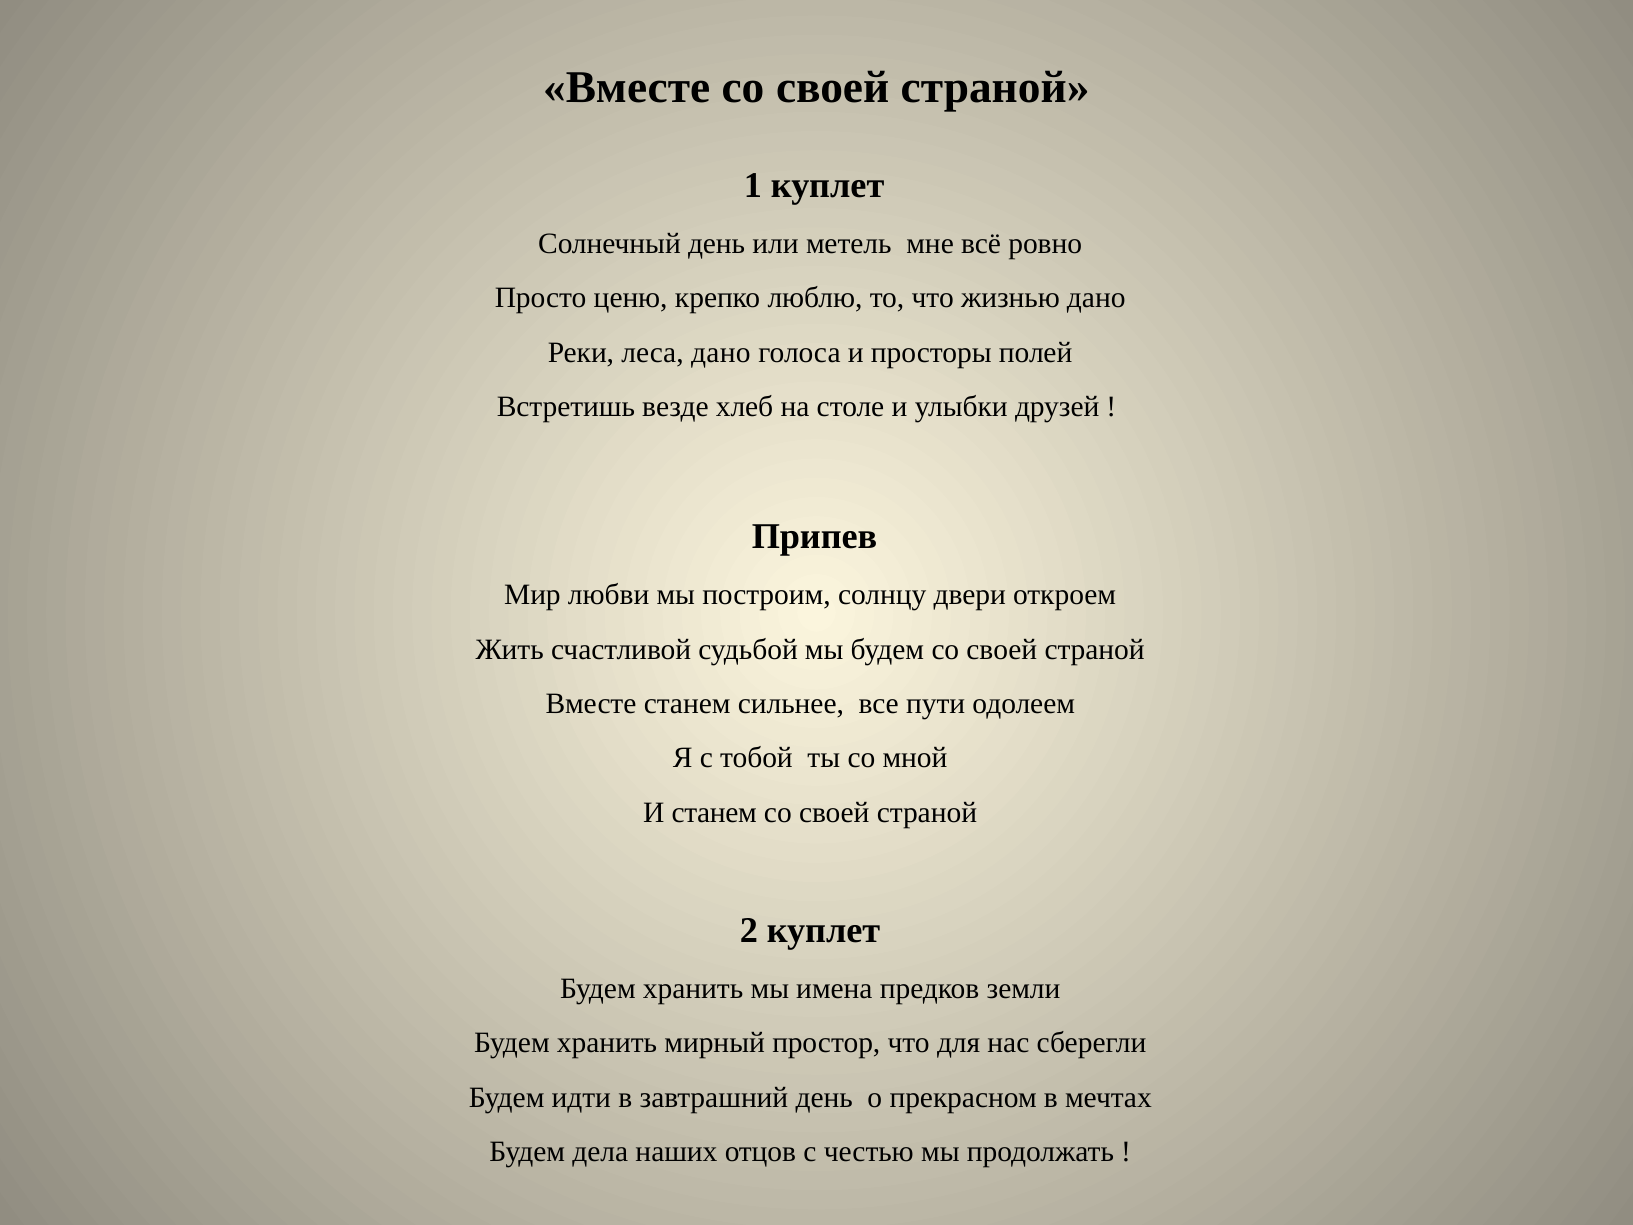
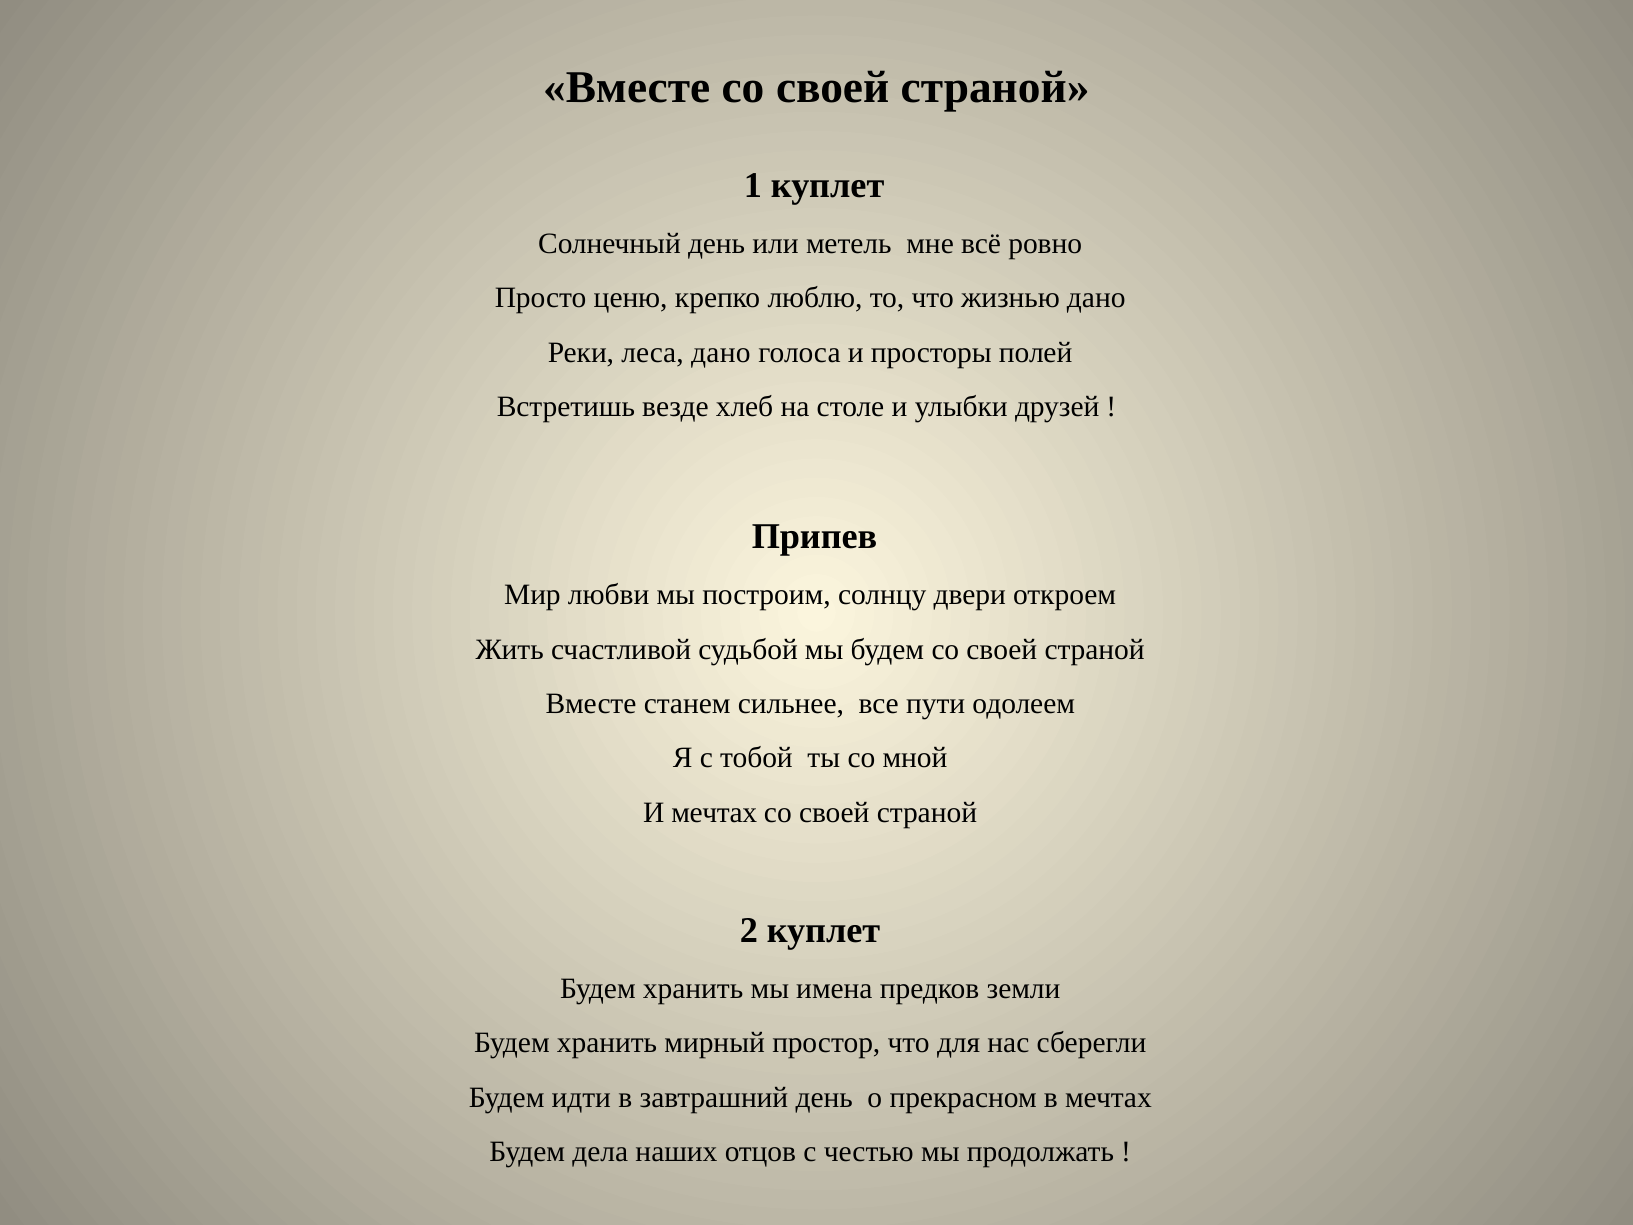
И станем: станем -> мечтах
